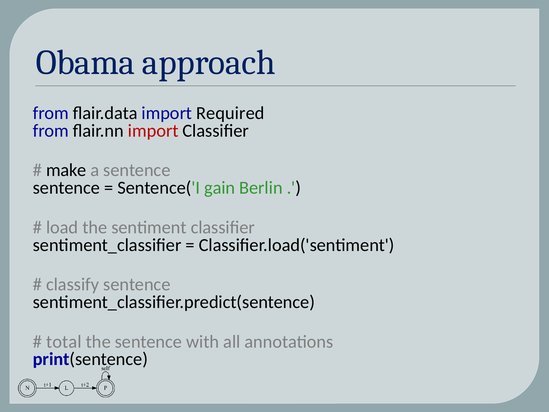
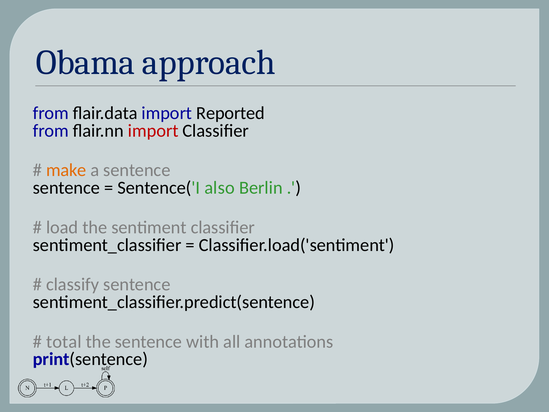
Required: Required -> Reported
make colour: black -> orange
gain: gain -> also
